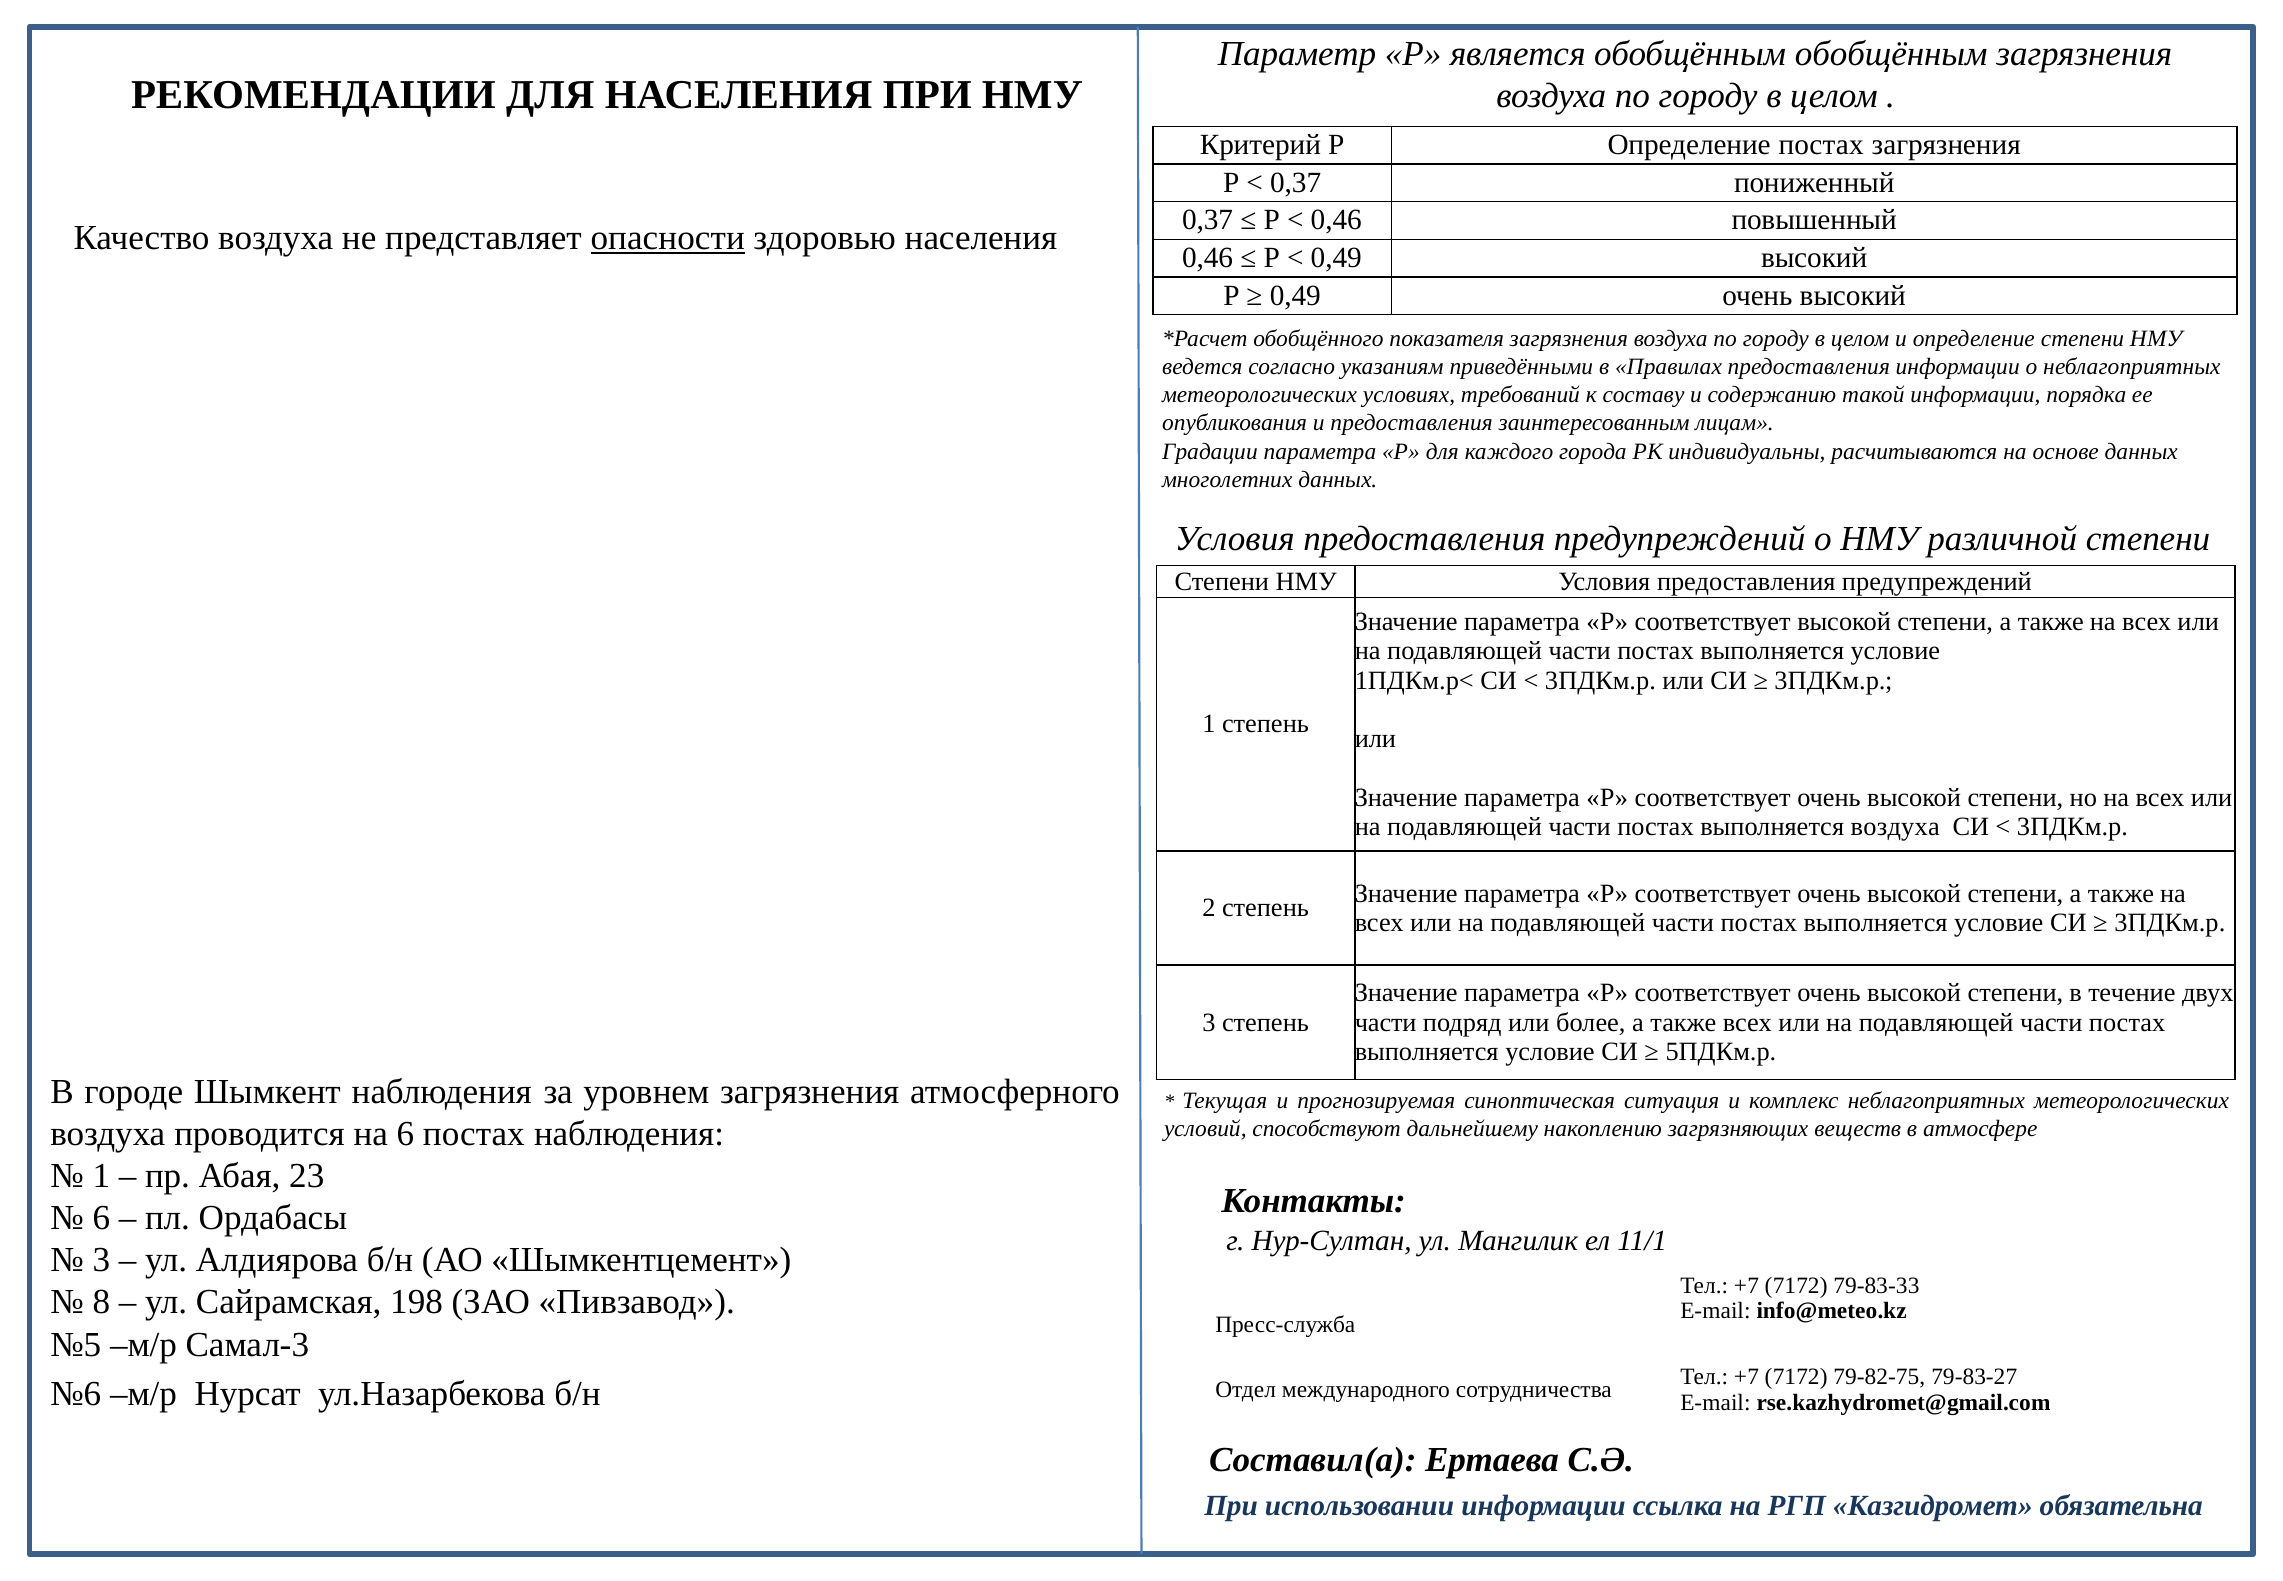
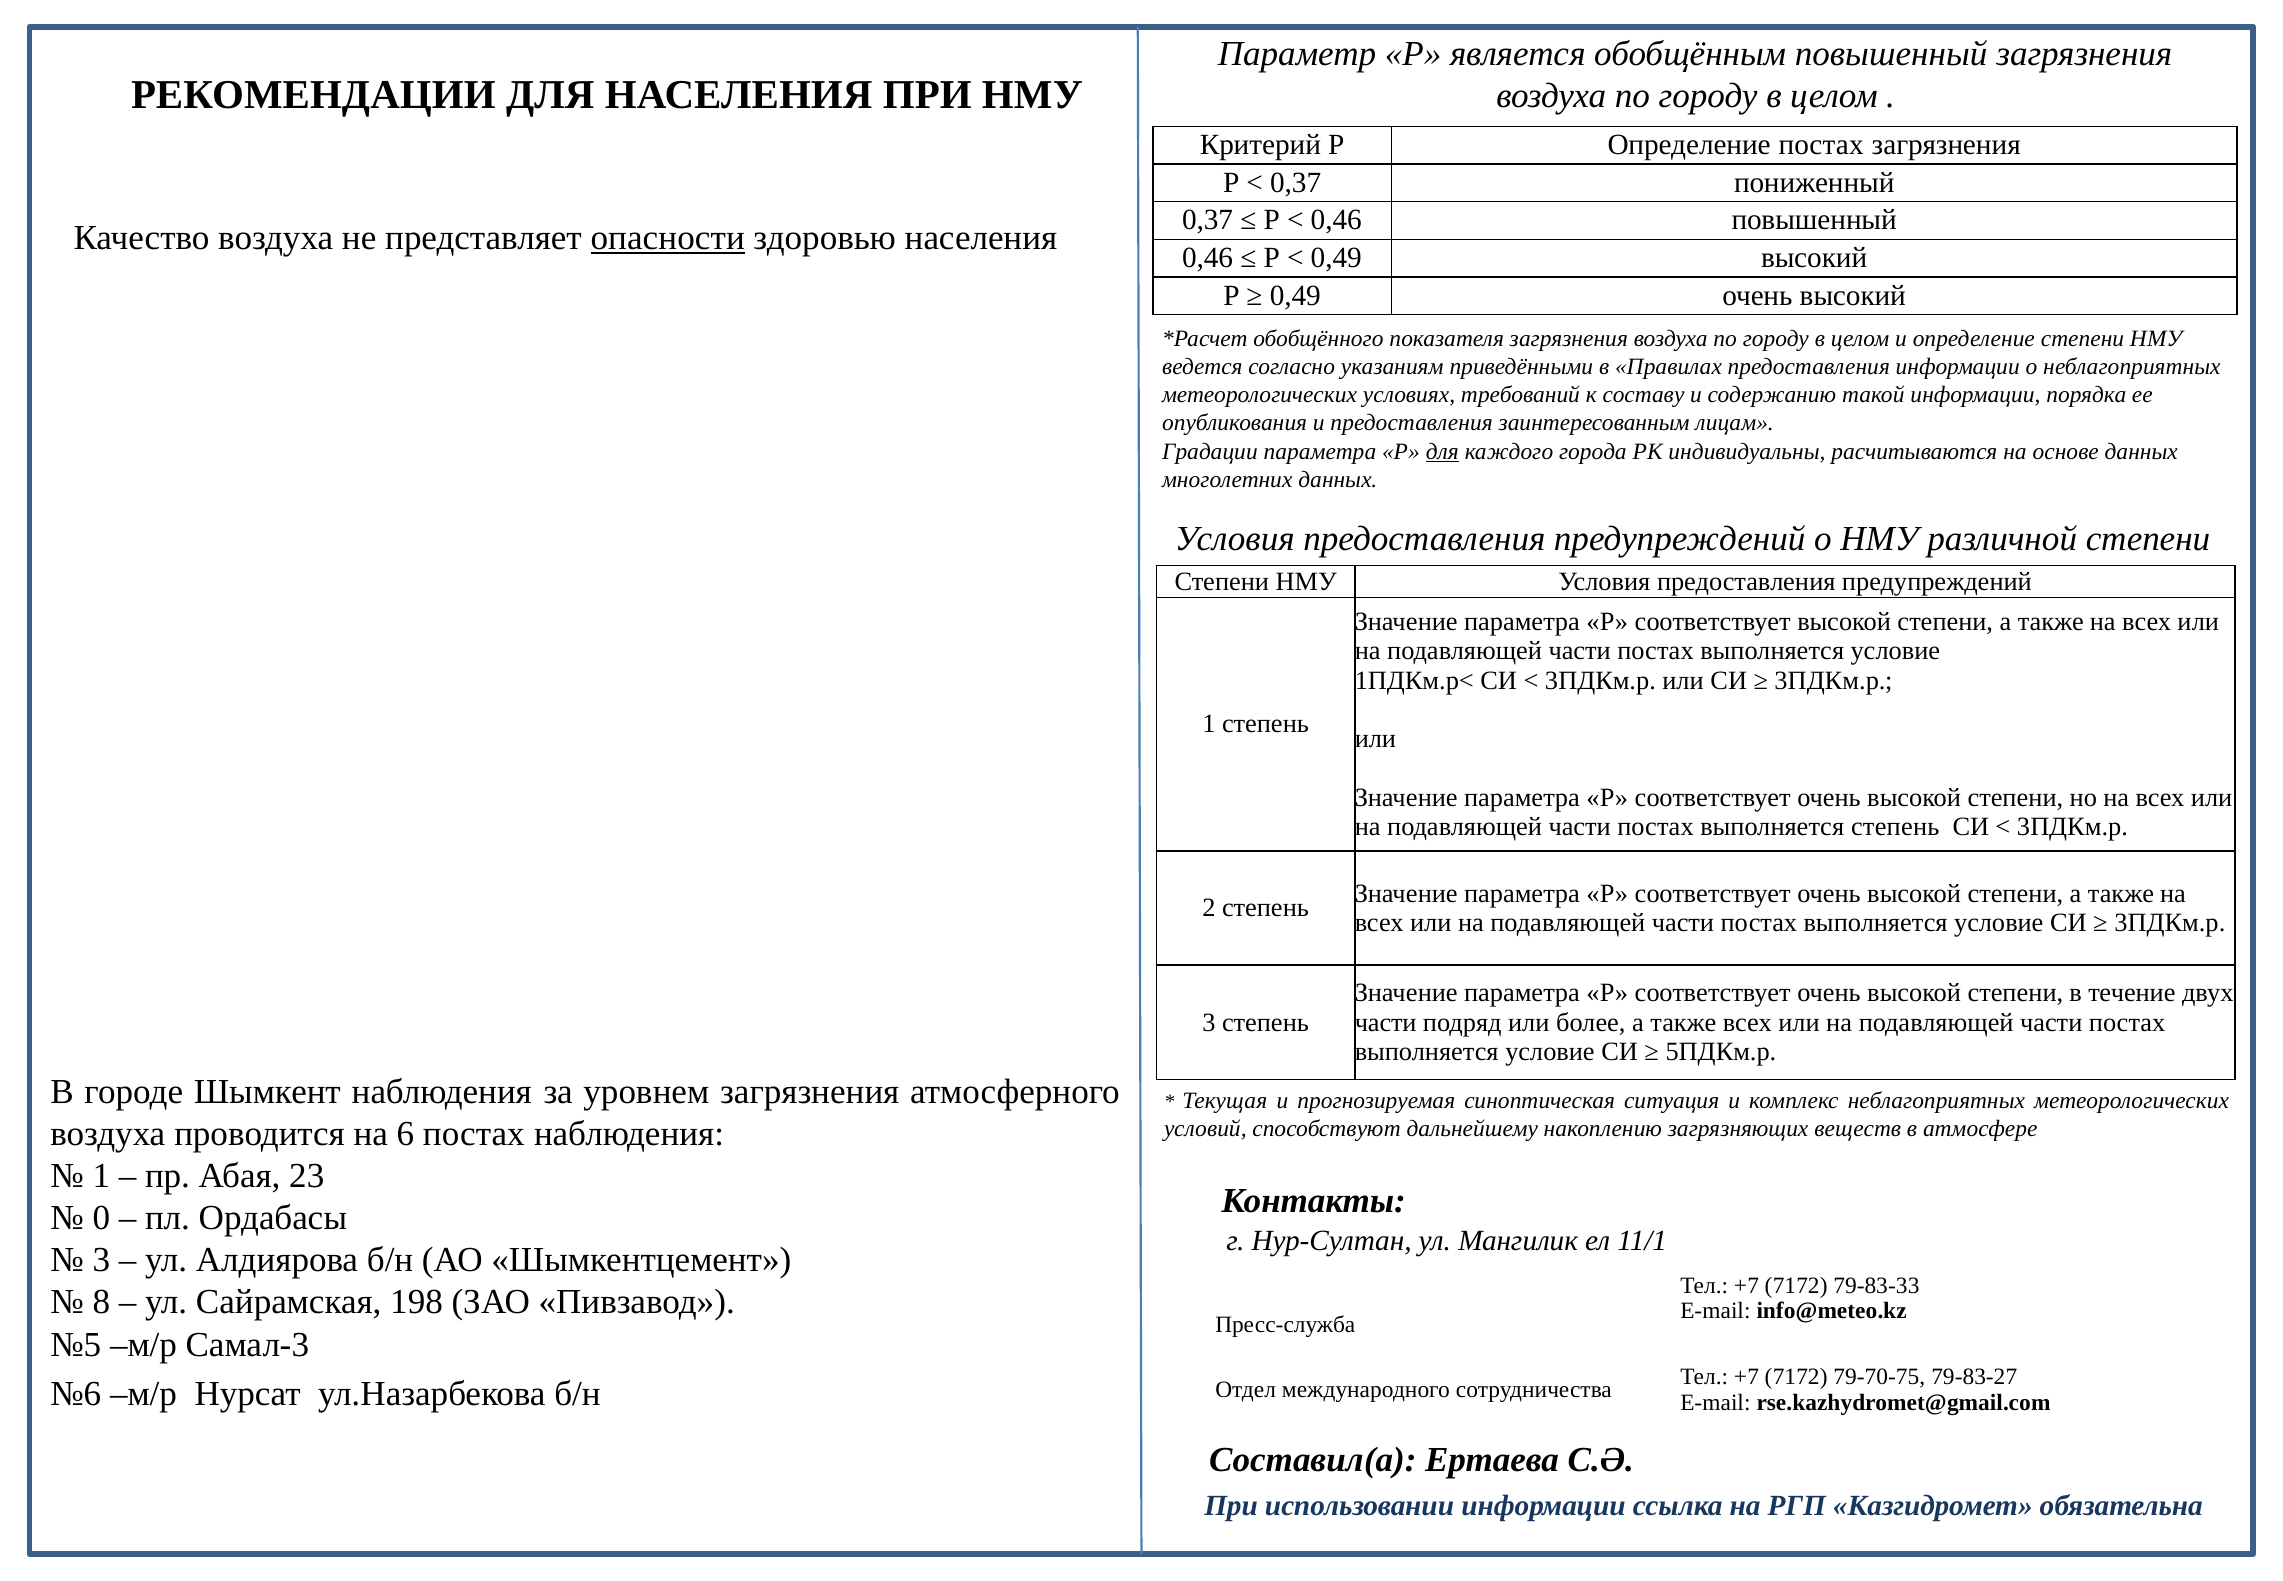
обобщённым обобщённым: обобщённым -> повышенный
для at (1442, 451) underline: none -> present
выполняется воздуха: воздуха -> степень
6 at (101, 1218): 6 -> 0
79-82-75: 79-82-75 -> 79-70-75
